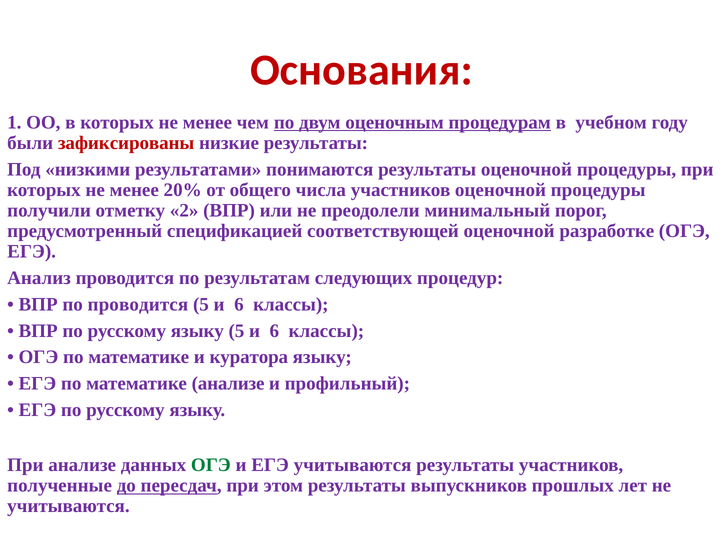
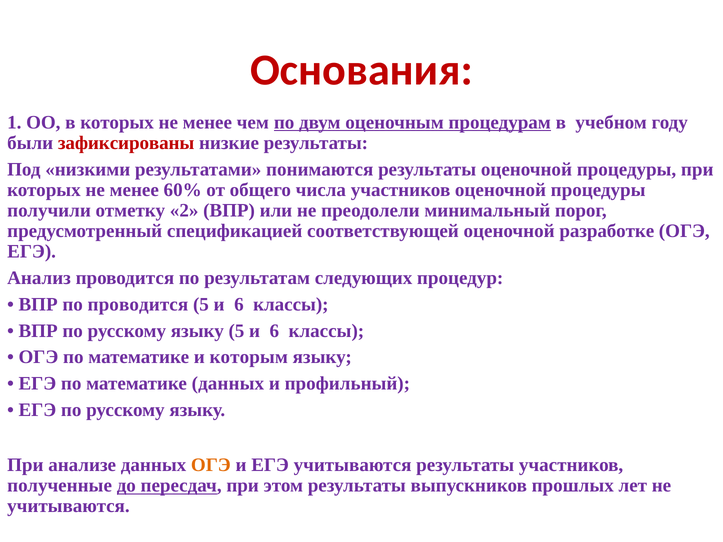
20%: 20% -> 60%
куратора: куратора -> которым
математике анализе: анализе -> данных
ОГЭ at (211, 465) colour: green -> orange
